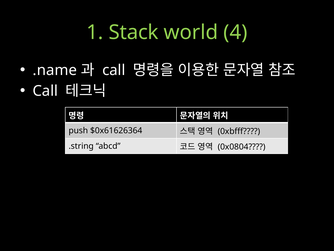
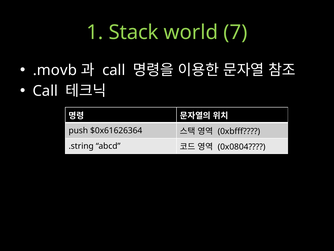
4: 4 -> 7
.name: .name -> .movb
